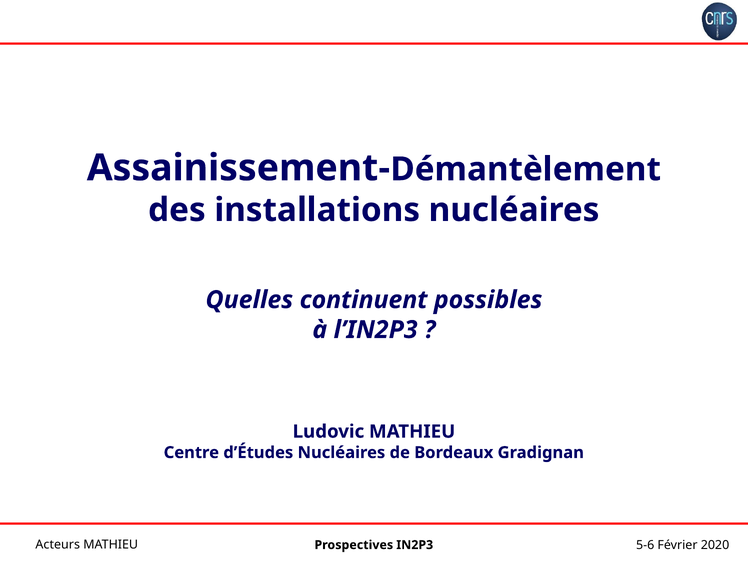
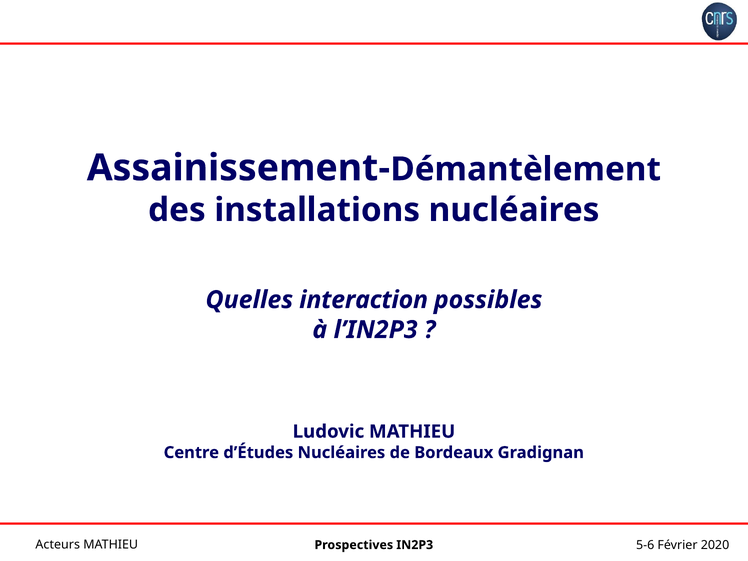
continuent: continuent -> interaction
